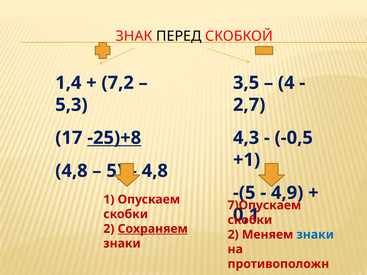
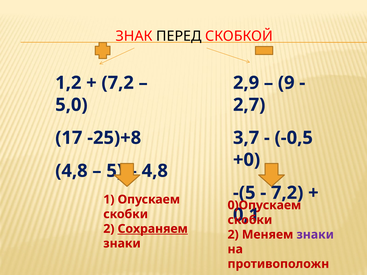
1,4: 1,4 -> 1,2
3,5: 3,5 -> 2,9
4: 4 -> 9
5,3: 5,3 -> 5,0
-25)+8 underline: present -> none
4,3: 4,3 -> 3,7
+1: +1 -> +0
4,9 at (287, 193): 4,9 -> 7,2
7)Опускаем: 7)Опускаем -> 0)Опускаем
знаки at (315, 235) colour: blue -> purple
